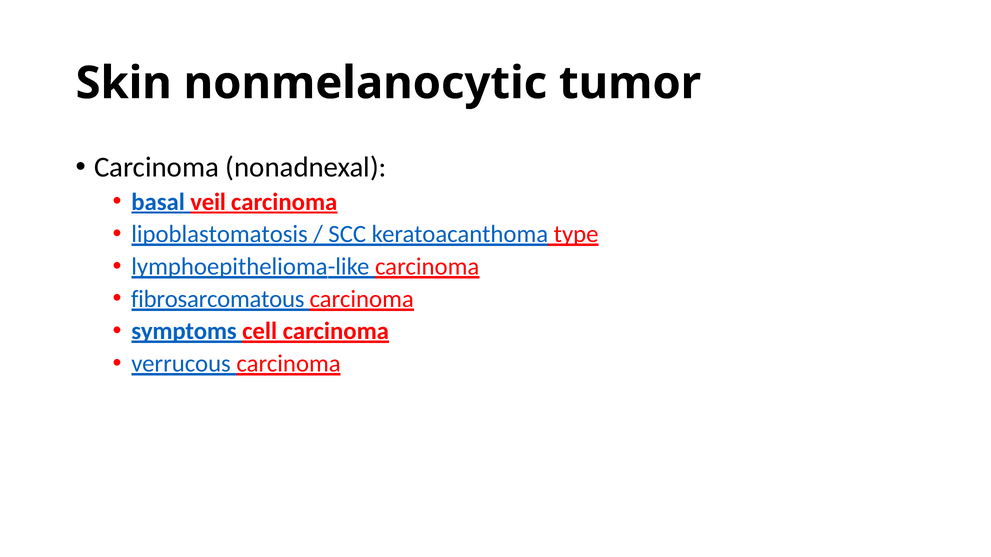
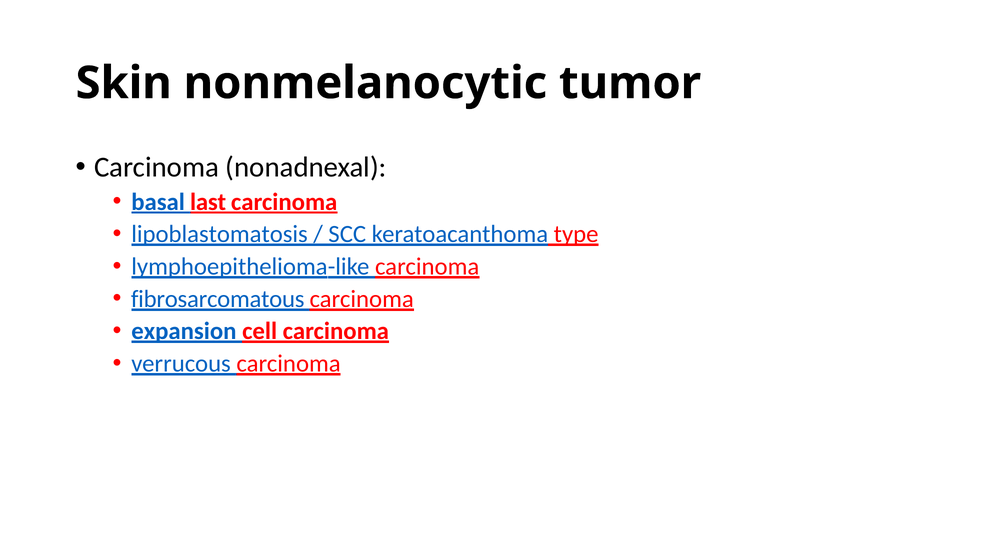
veil: veil -> last
symptoms: symptoms -> expansion
